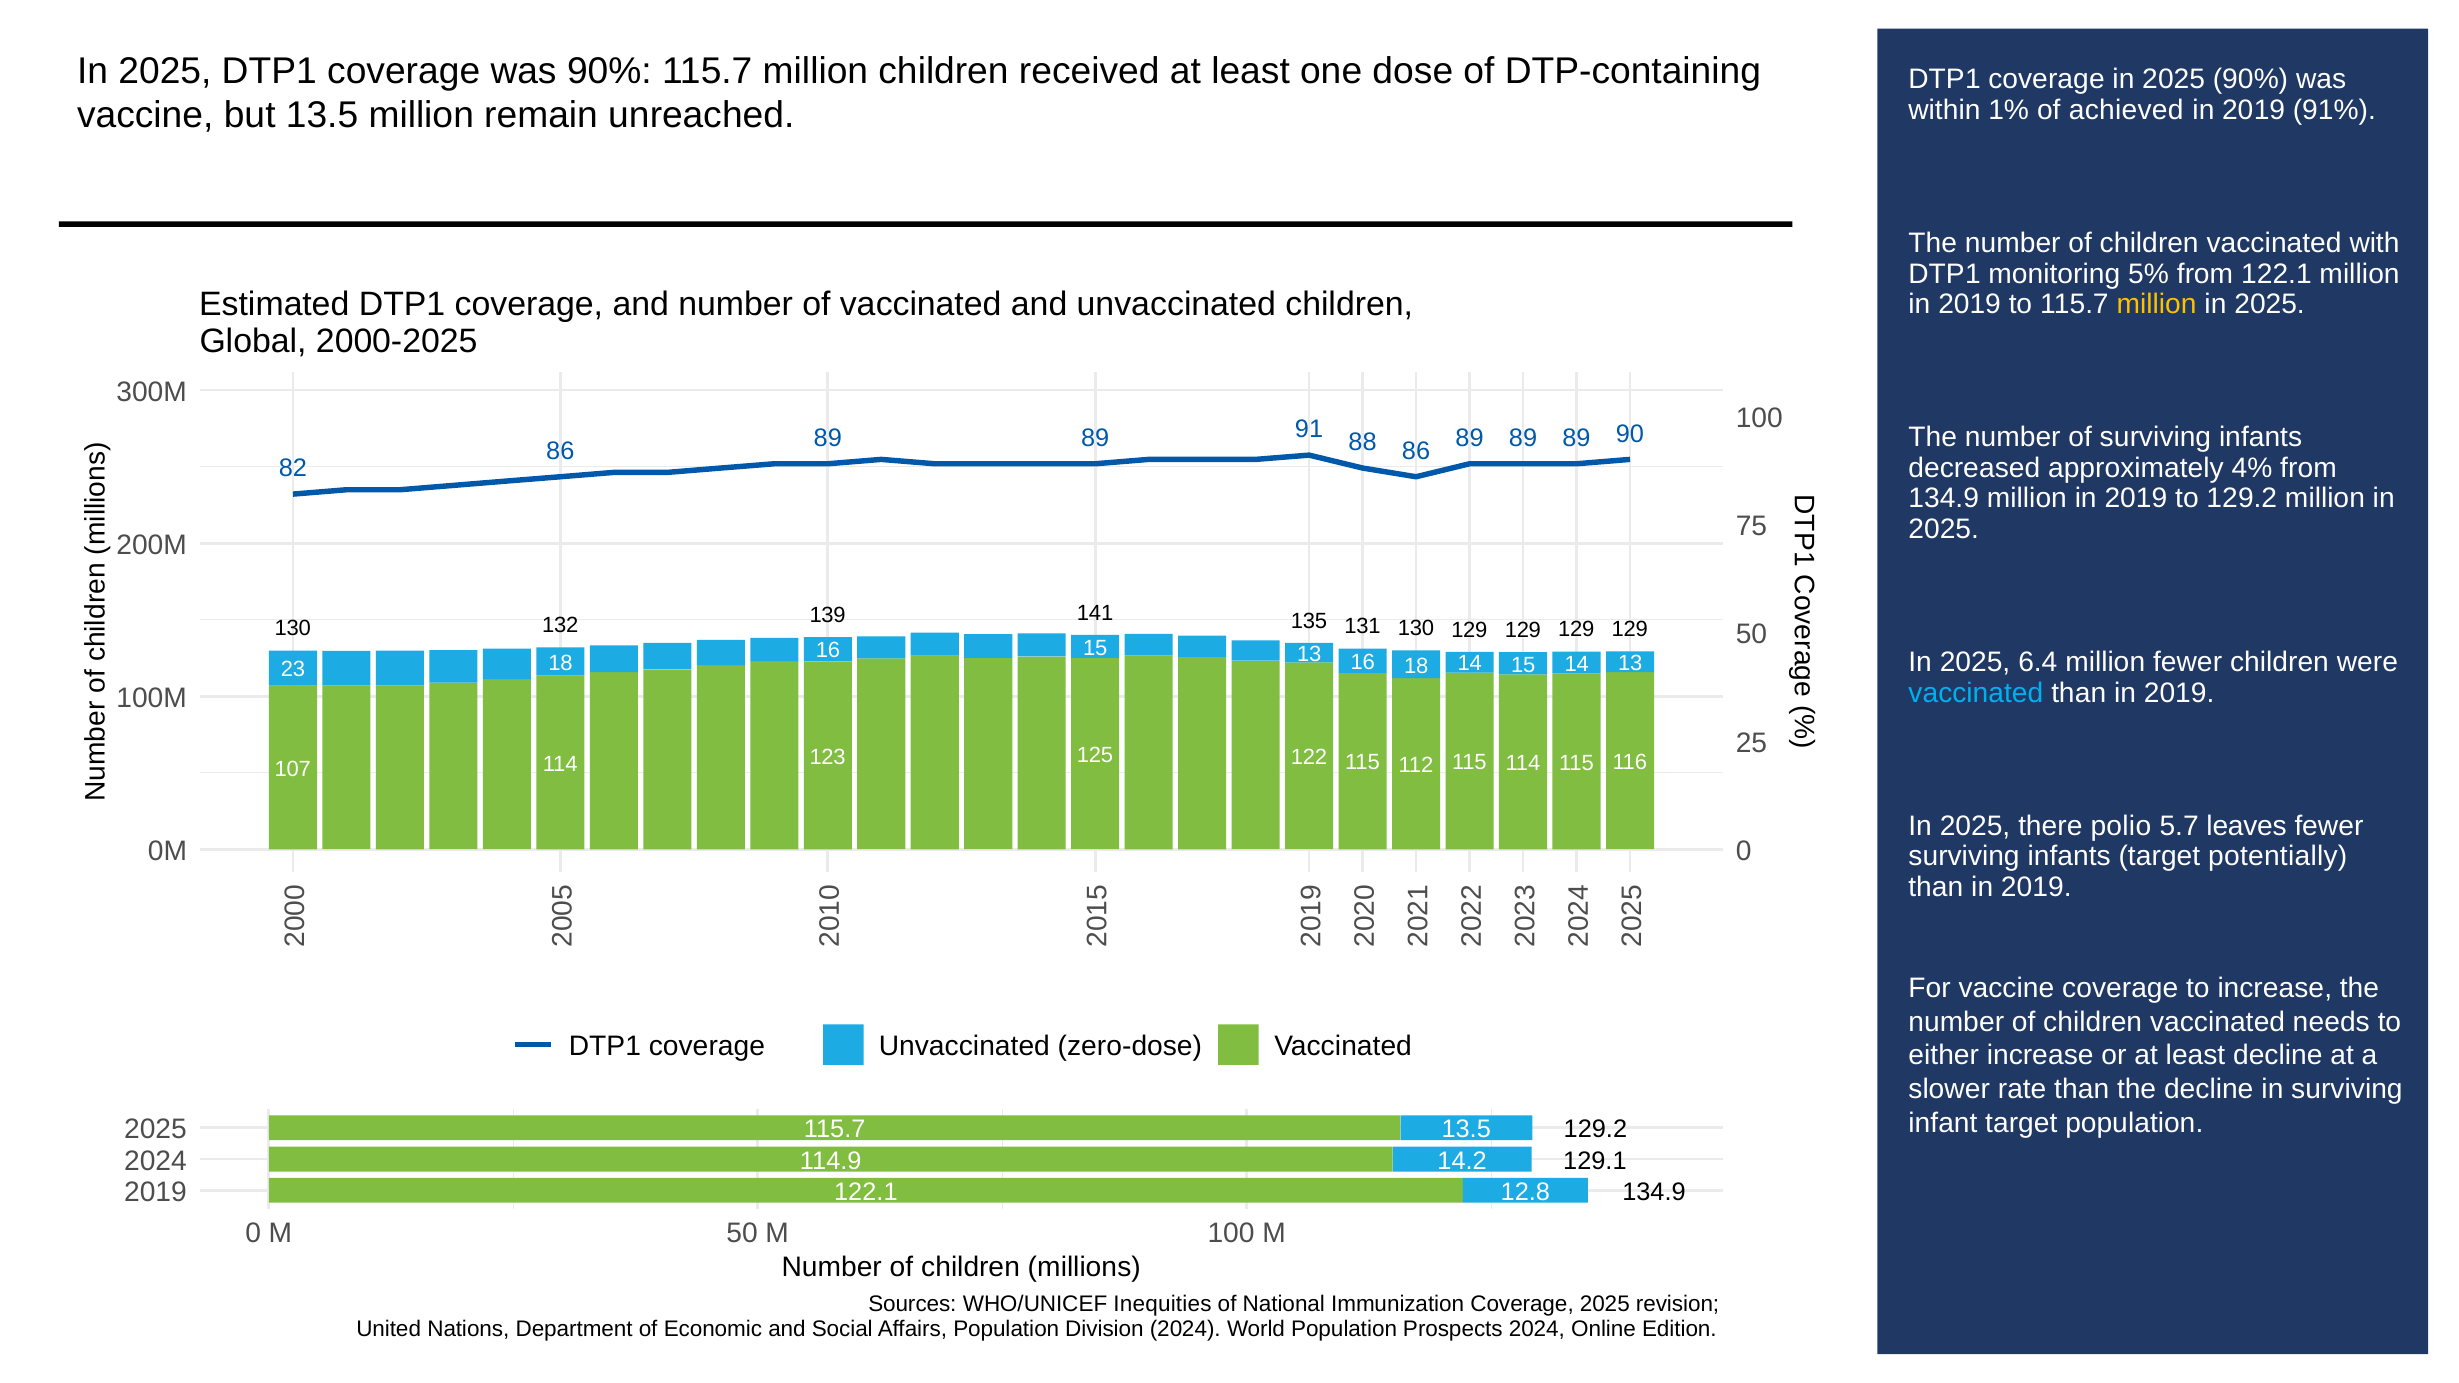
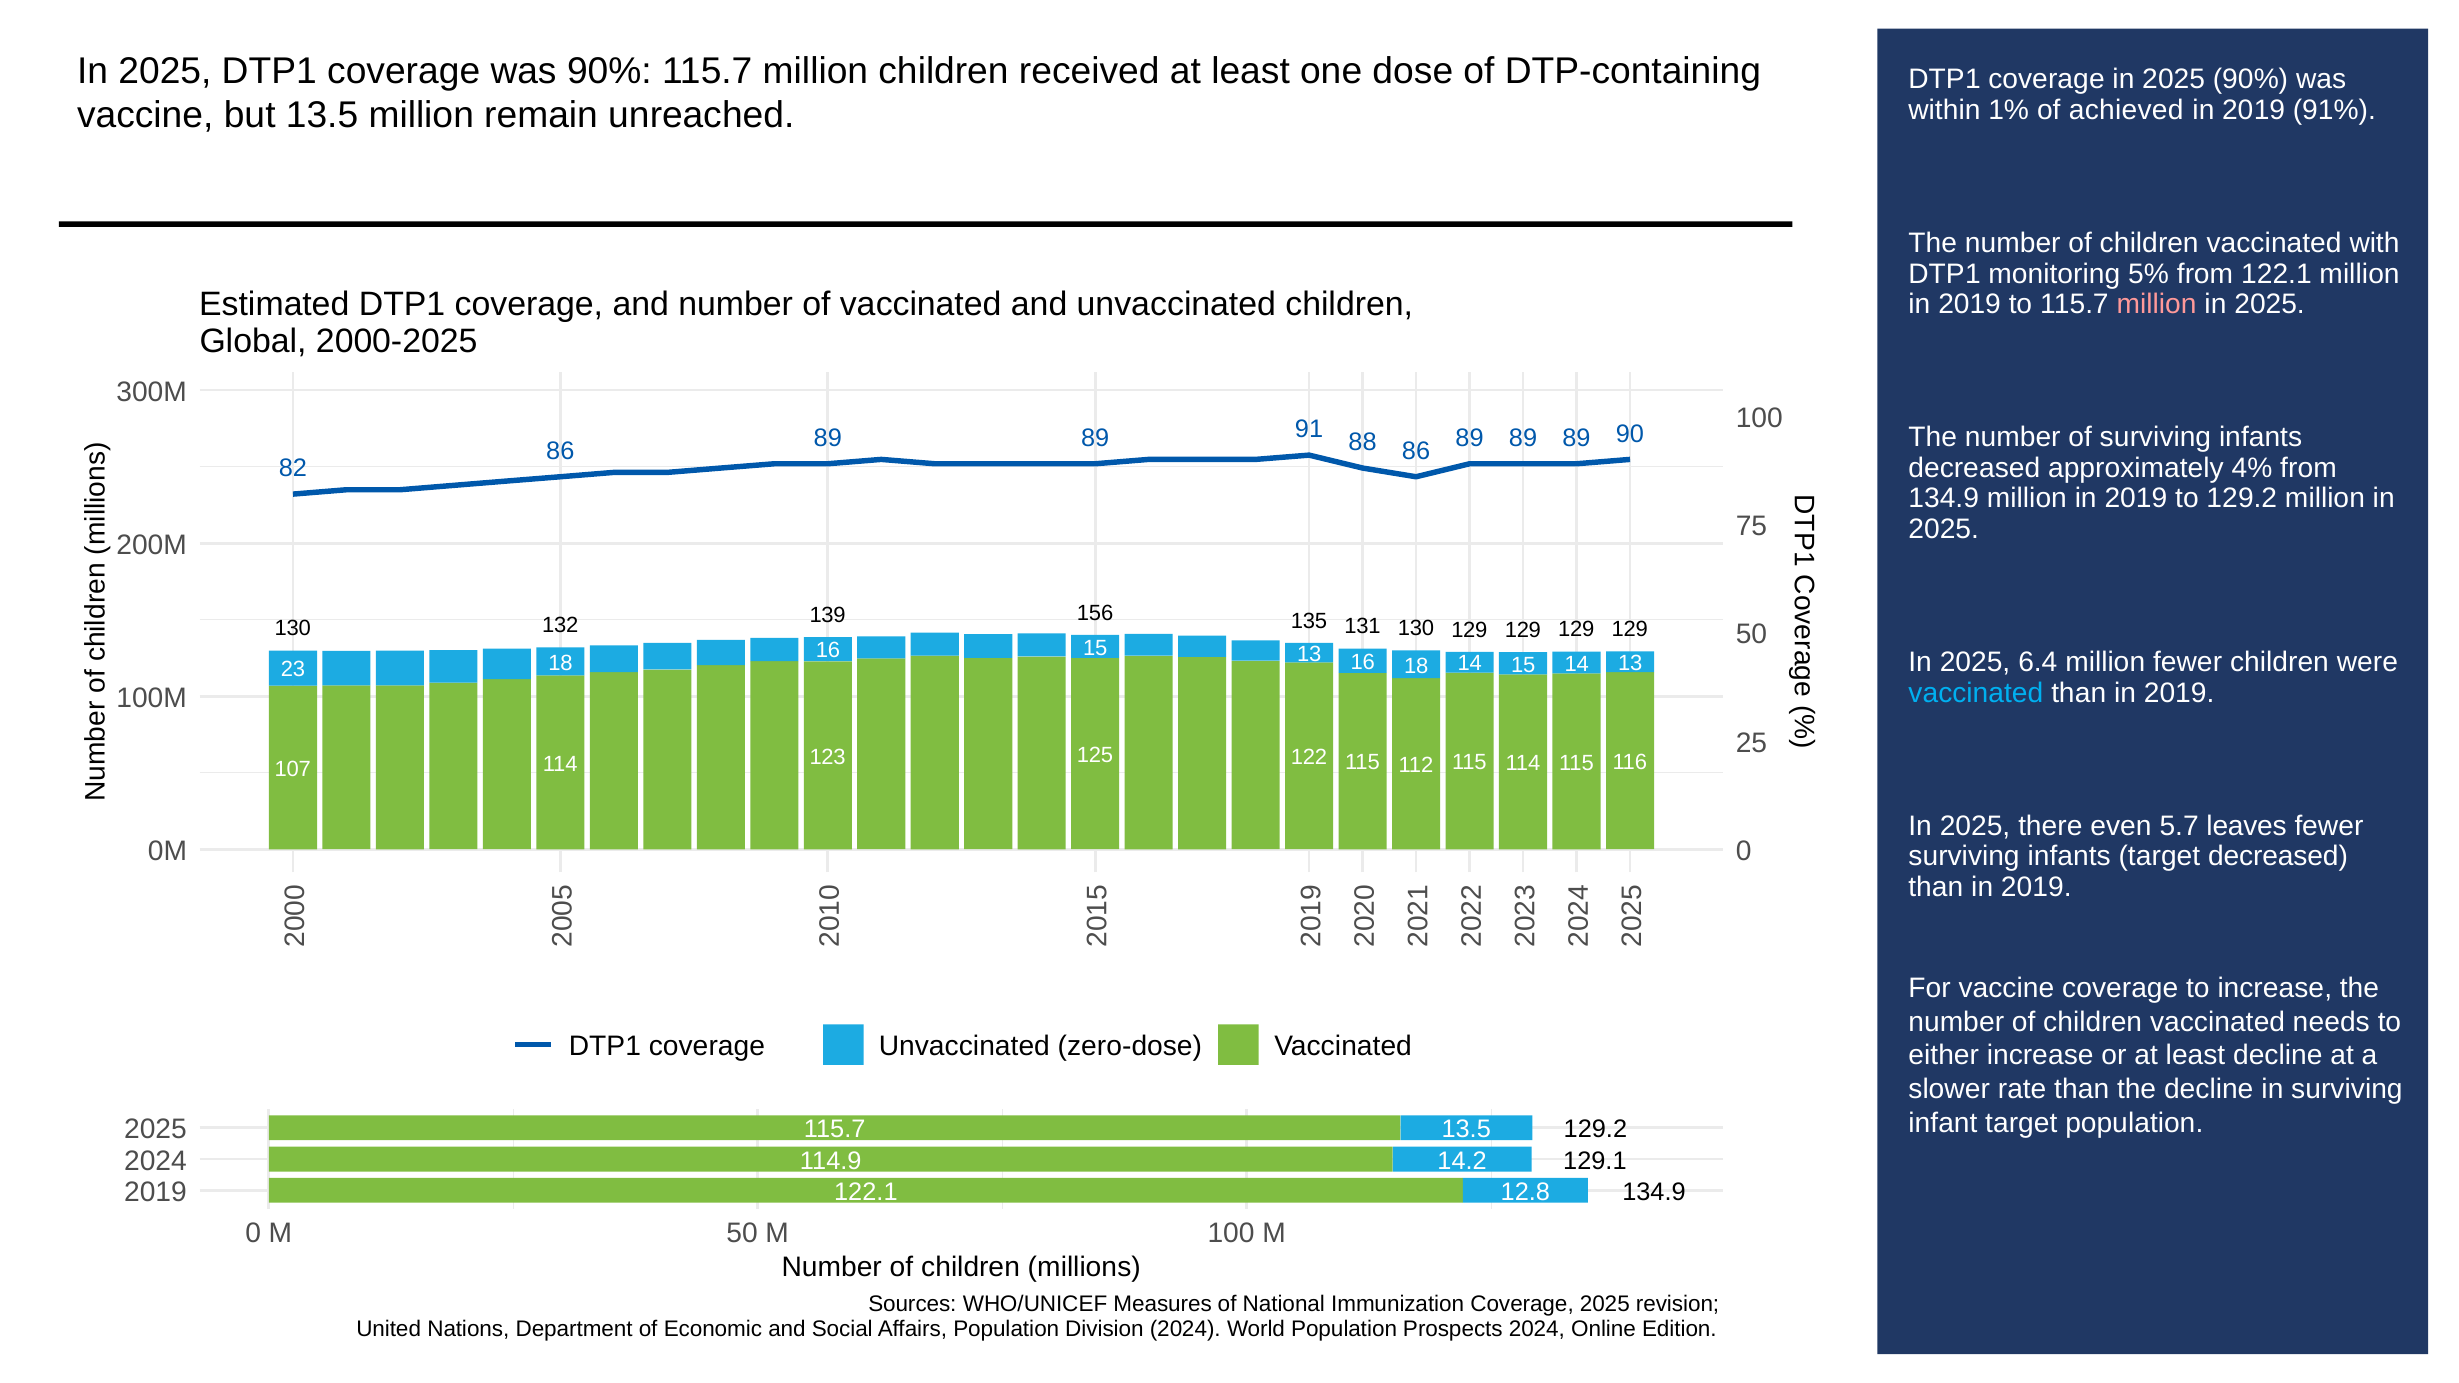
million at (2157, 304) colour: yellow -> pink
141: 141 -> 156
polio: polio -> even
target potentially: potentially -> decreased
Inequities: Inequities -> Measures
